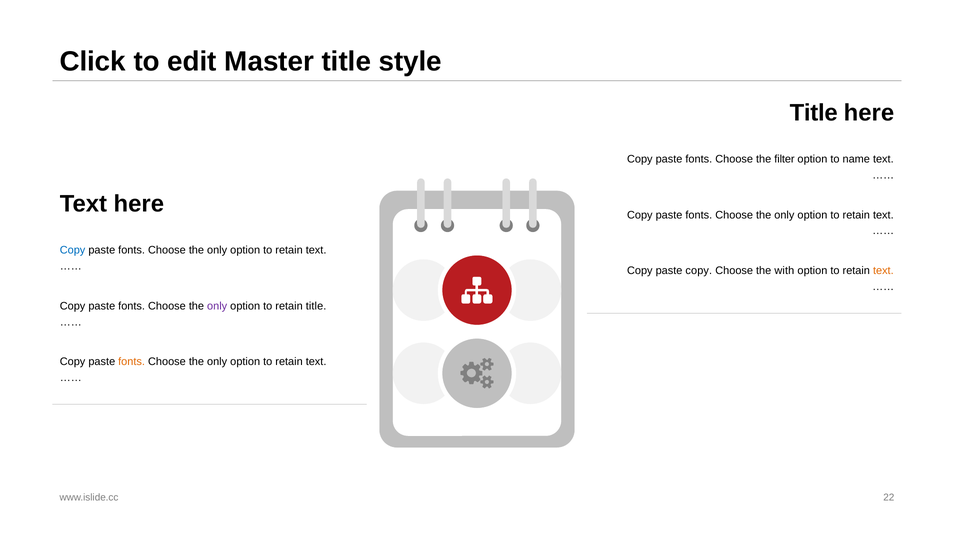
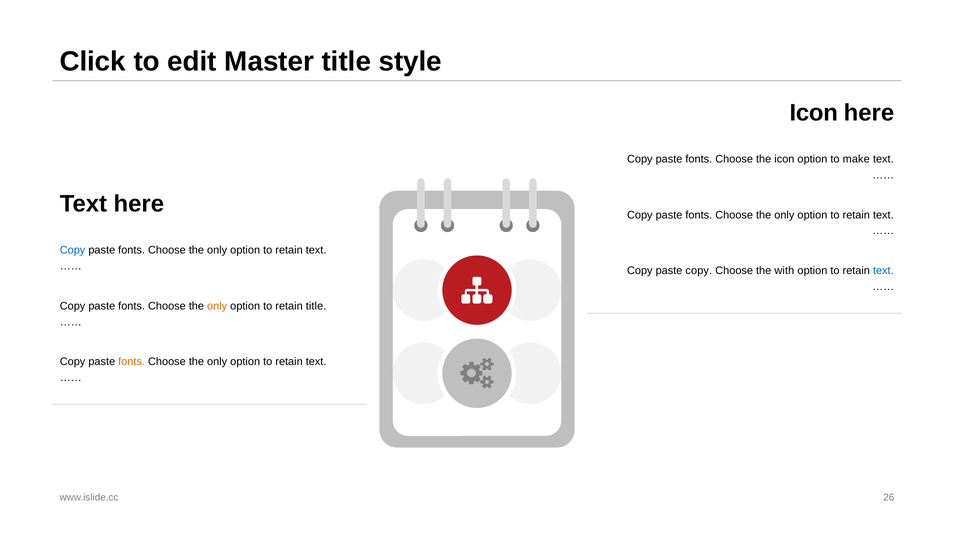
Title at (814, 113): Title -> Icon
the filter: filter -> icon
name: name -> make
text at (883, 271) colour: orange -> blue
only at (217, 306) colour: purple -> orange
22: 22 -> 26
